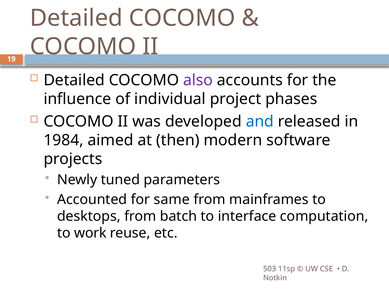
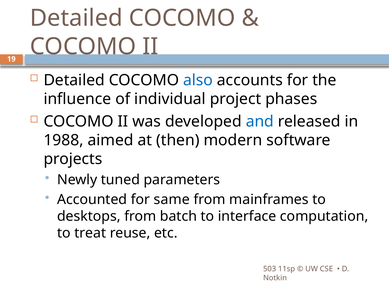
also colour: purple -> blue
1984: 1984 -> 1988
work: work -> treat
